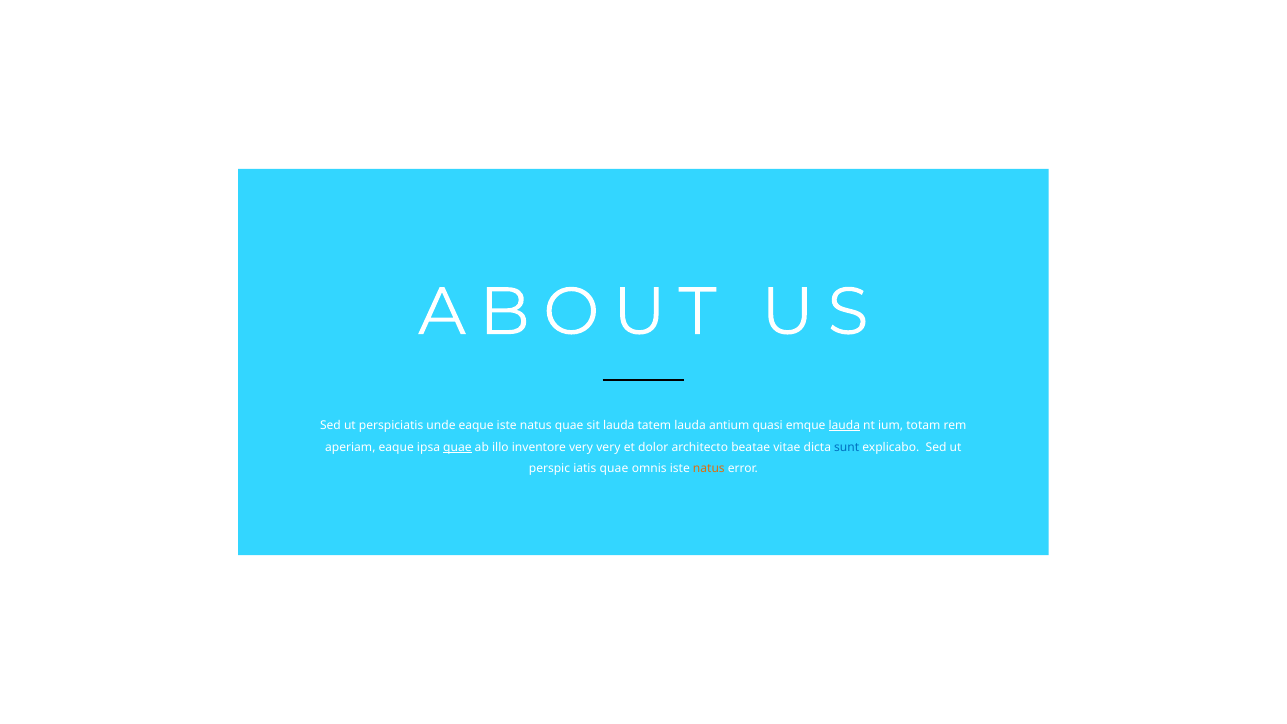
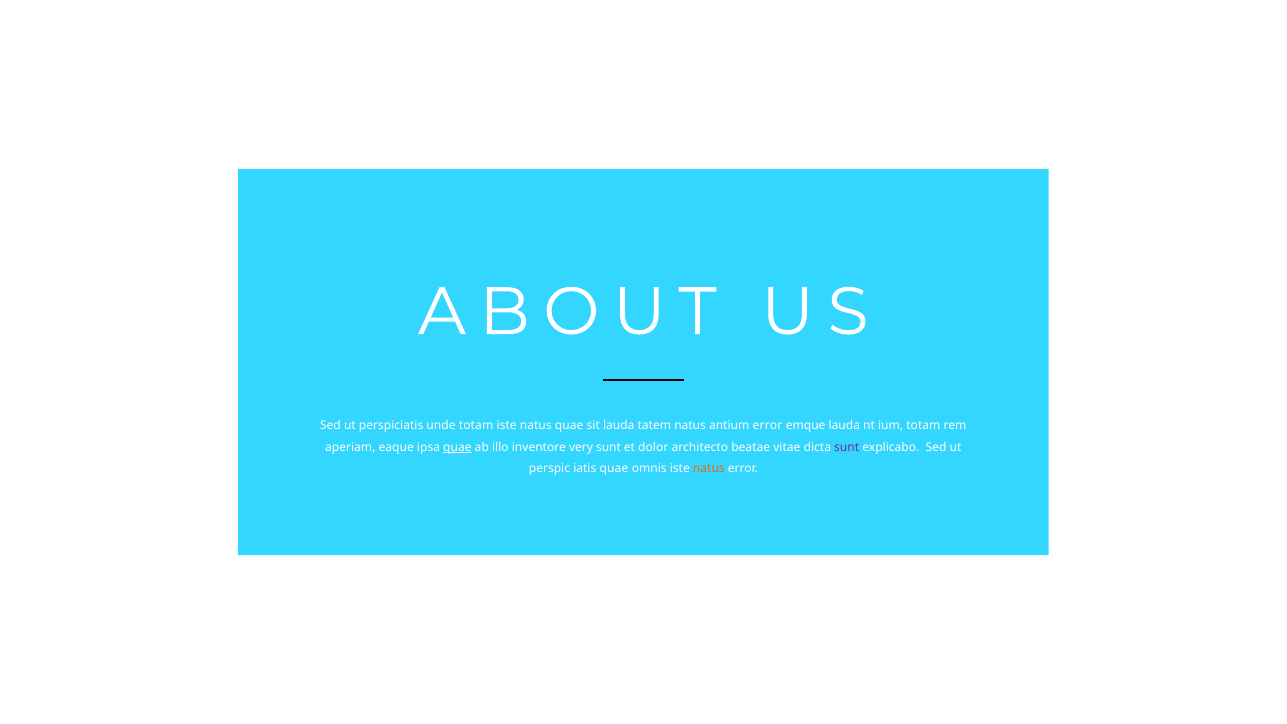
unde eaque: eaque -> totam
tatem lauda: lauda -> natus
antium quasi: quasi -> error
lauda at (844, 426) underline: present -> none
very very: very -> sunt
sunt at (847, 447) colour: blue -> purple
